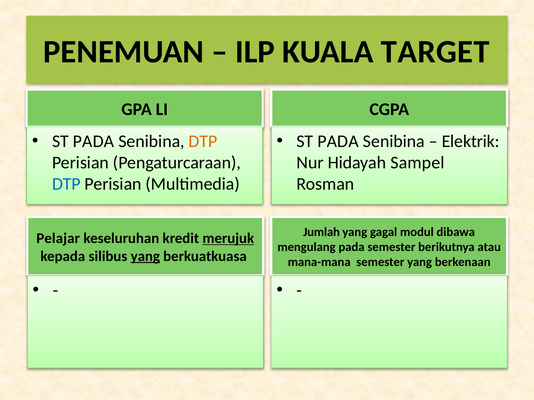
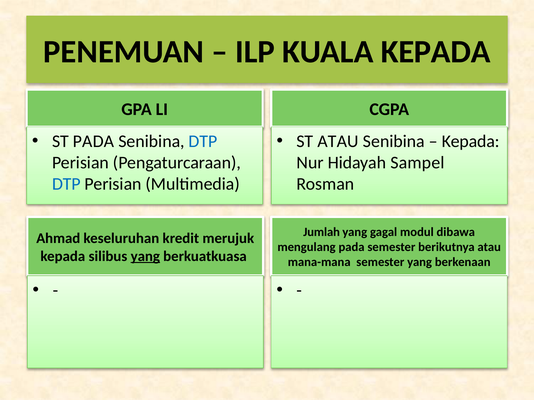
KUALA TARGET: TARGET -> KEPADA
DTP at (203, 142) colour: orange -> blue
PADA at (338, 142): PADA -> ATAU
Elektrik at (471, 142): Elektrik -> Kepada
Pelajar: Pelajar -> Ahmad
merujuk underline: present -> none
